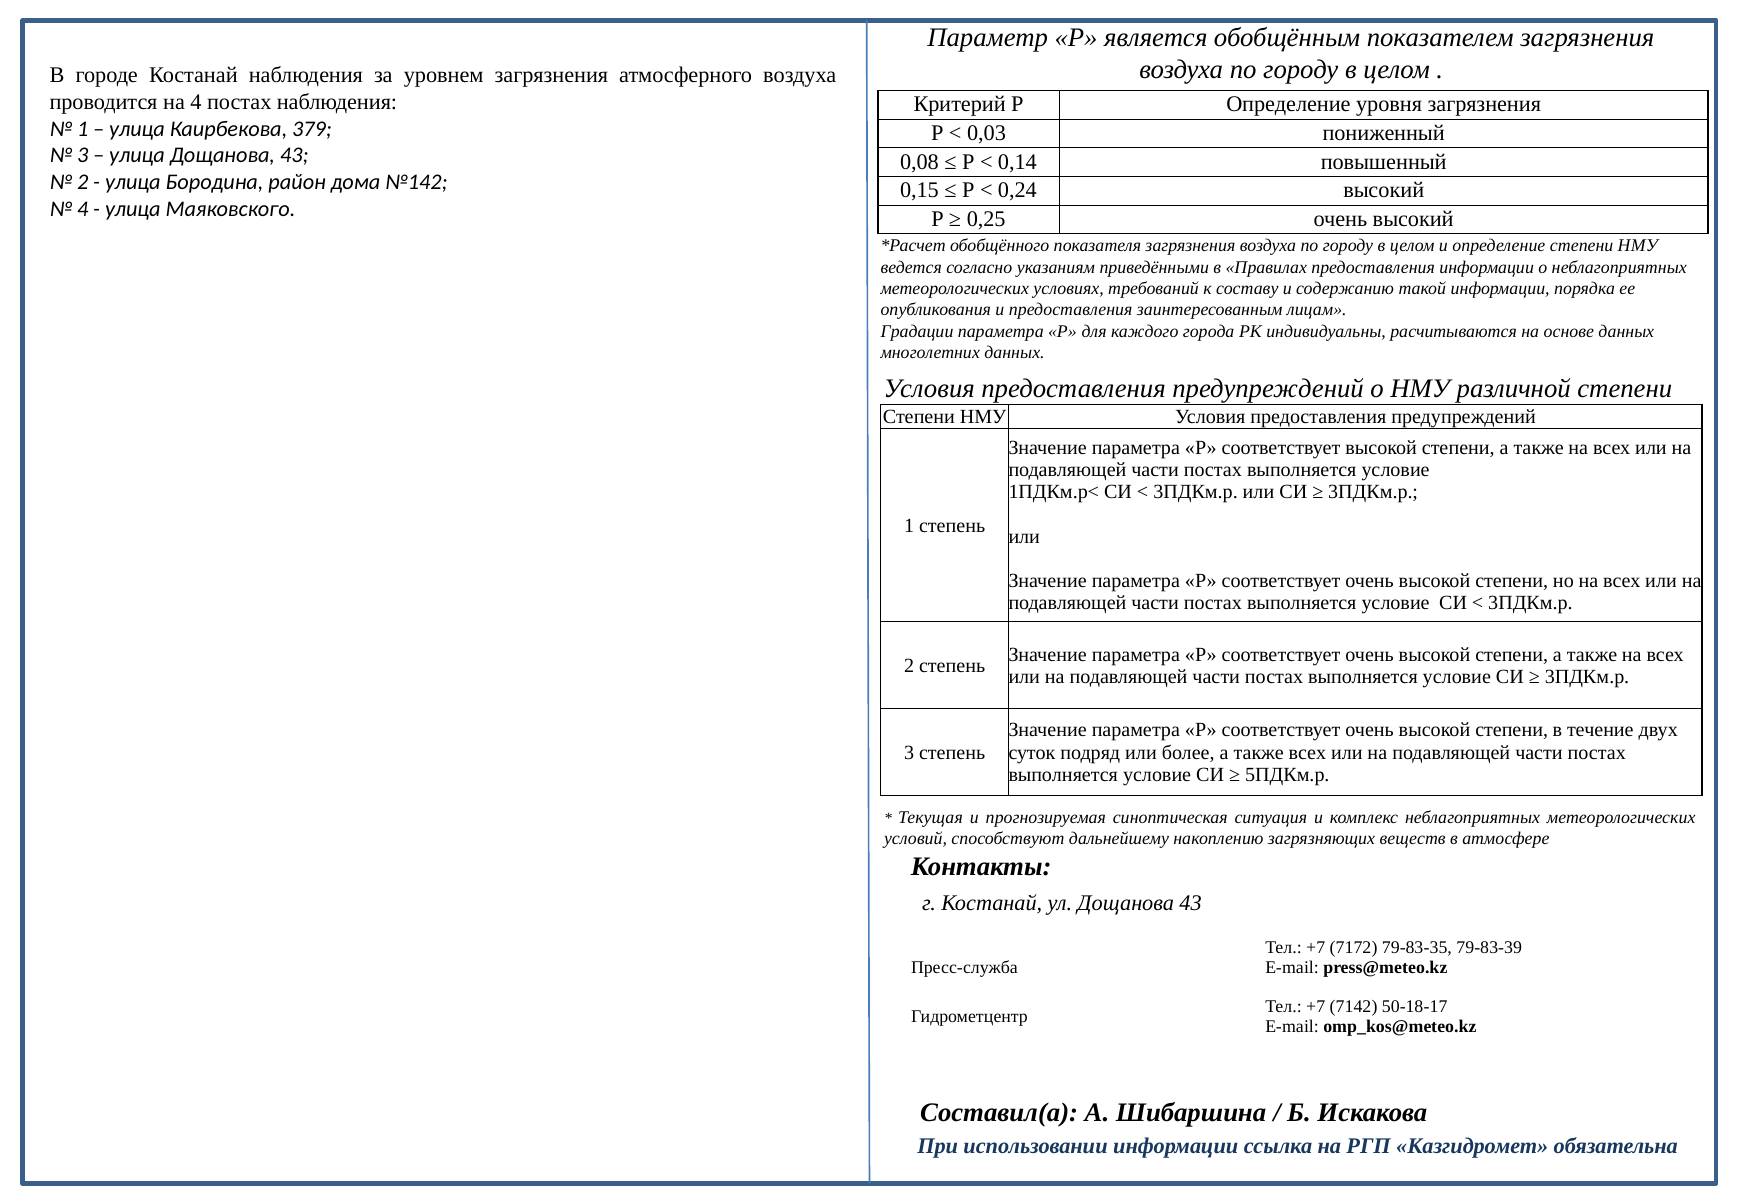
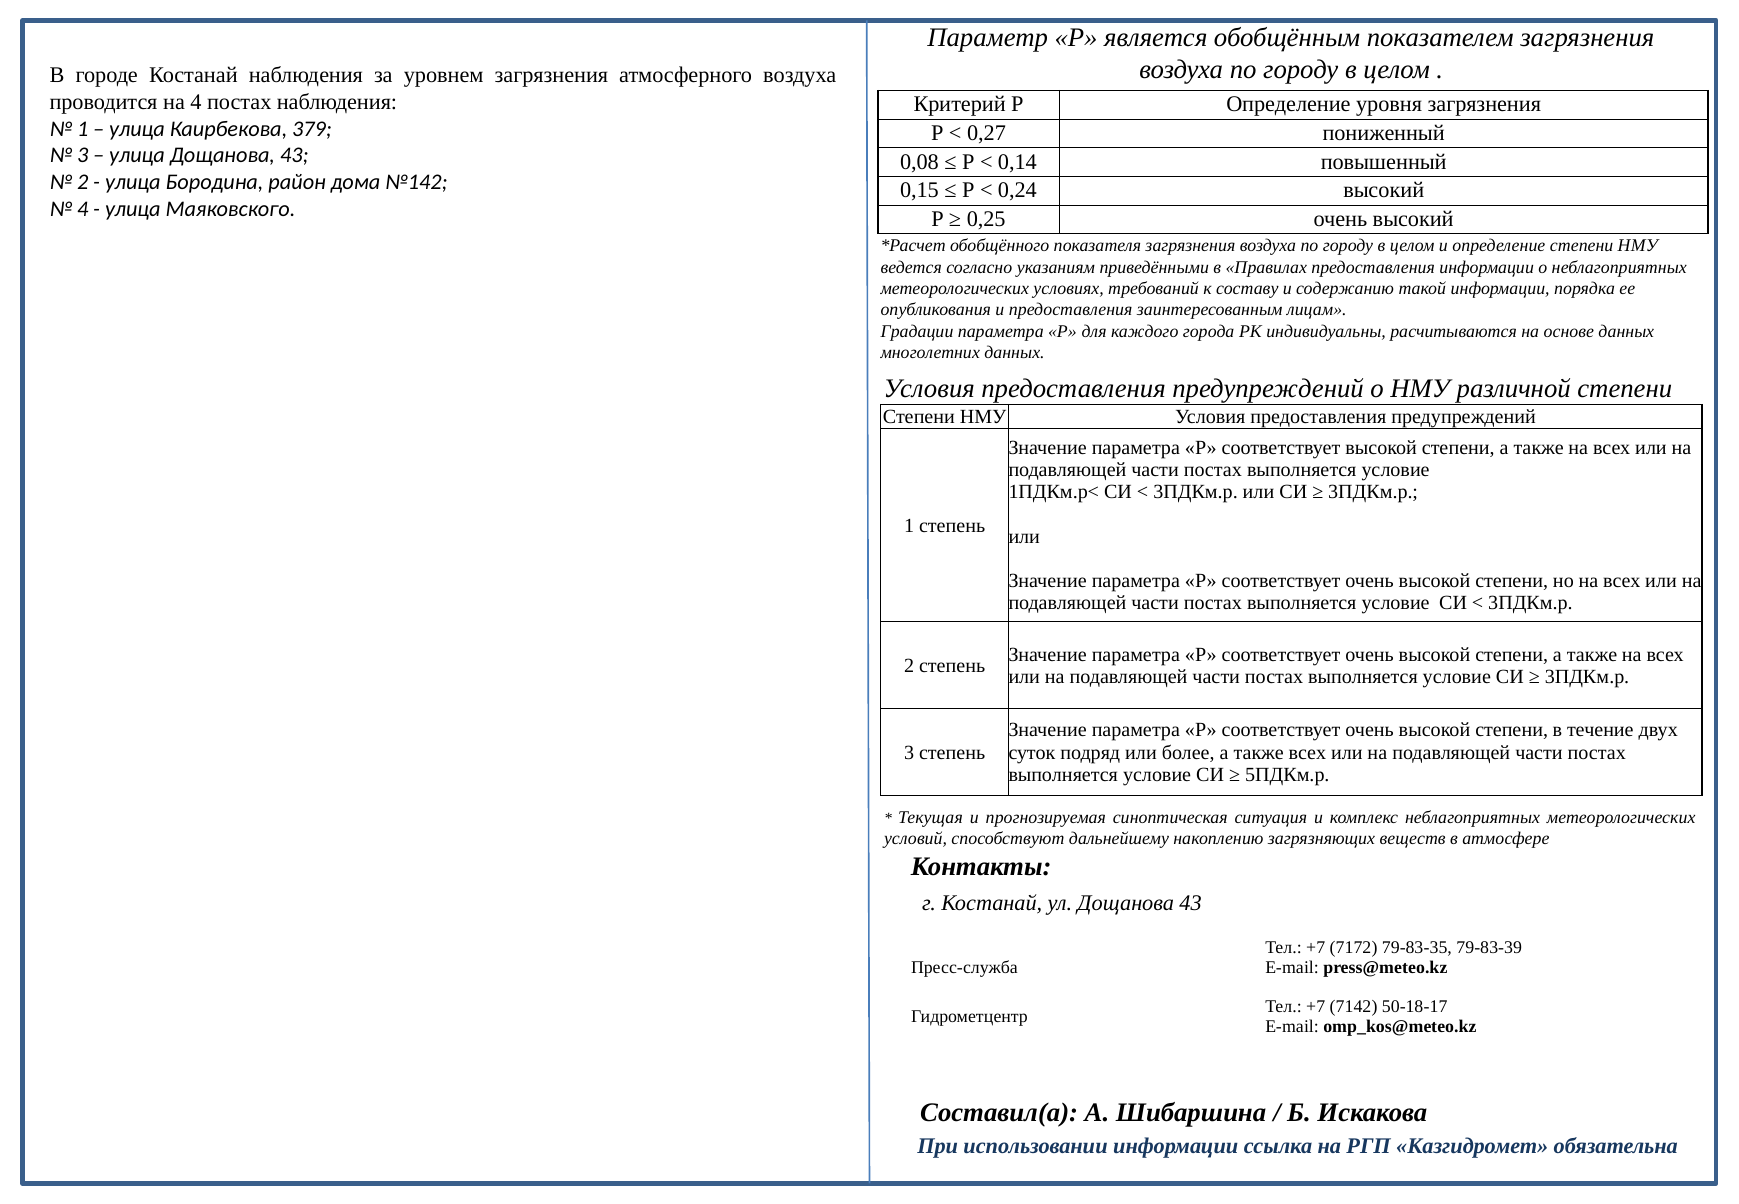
0,03: 0,03 -> 0,27
